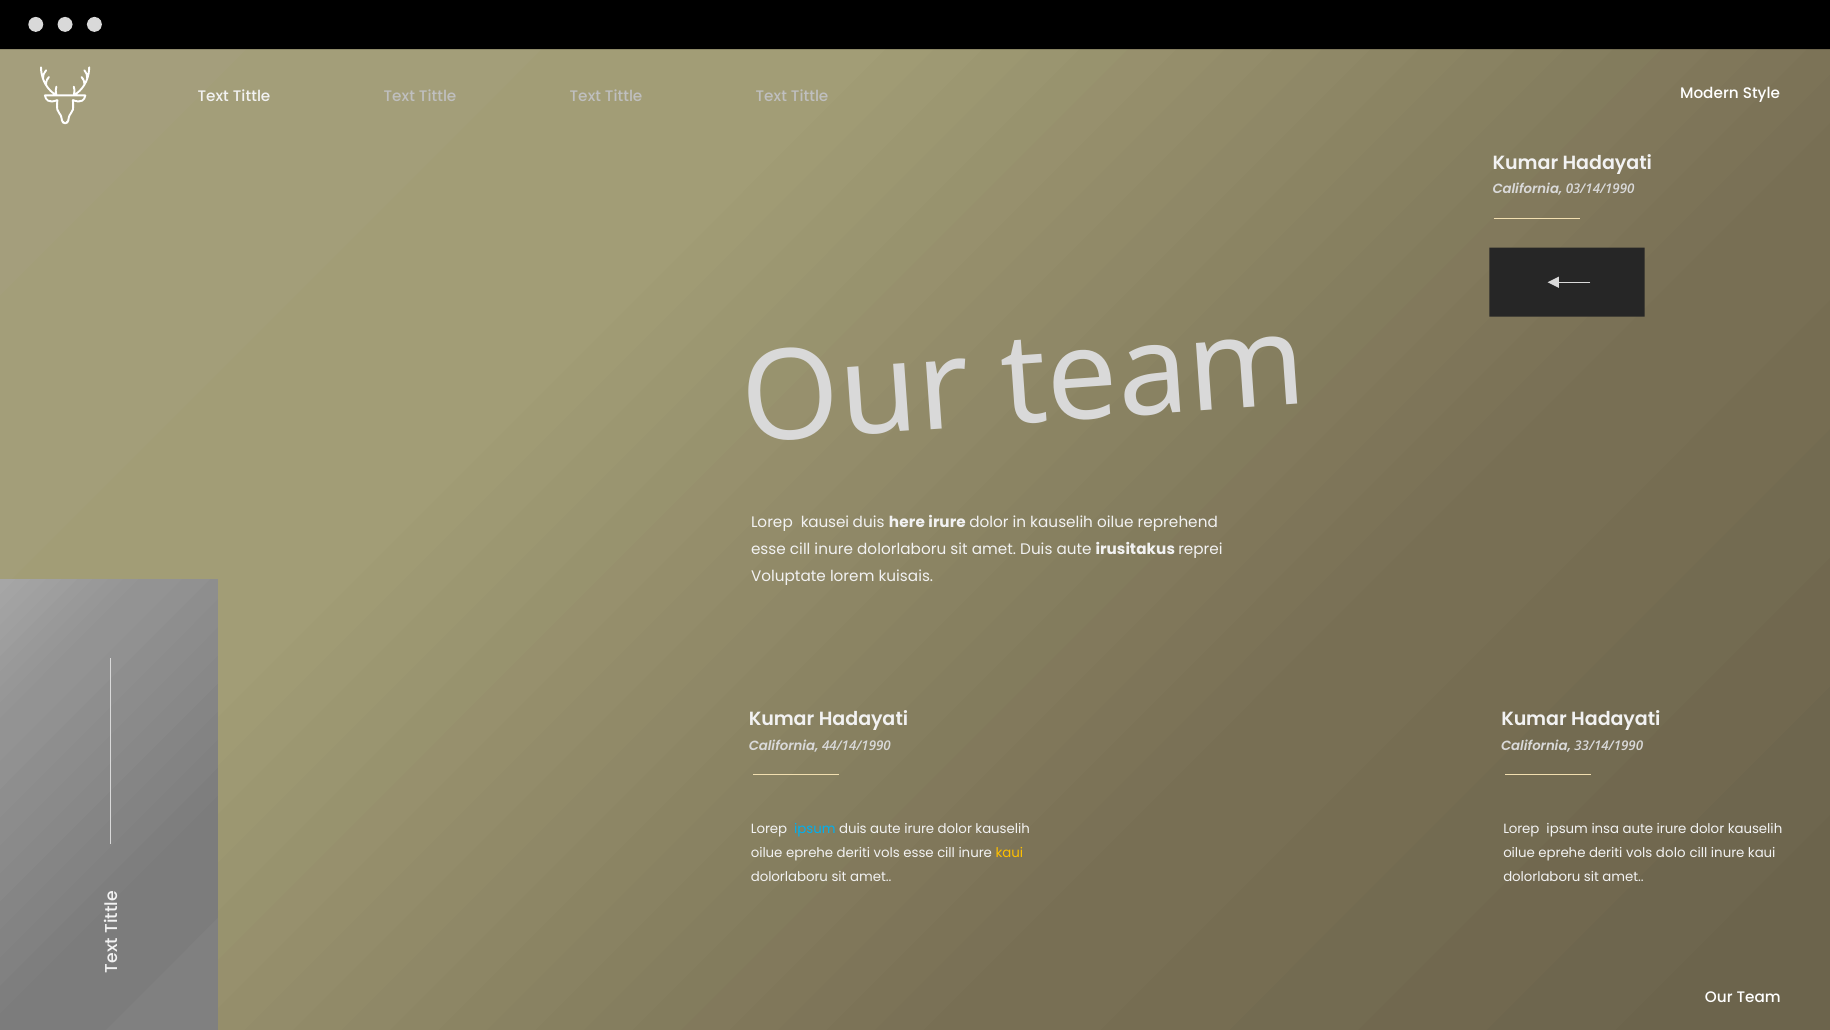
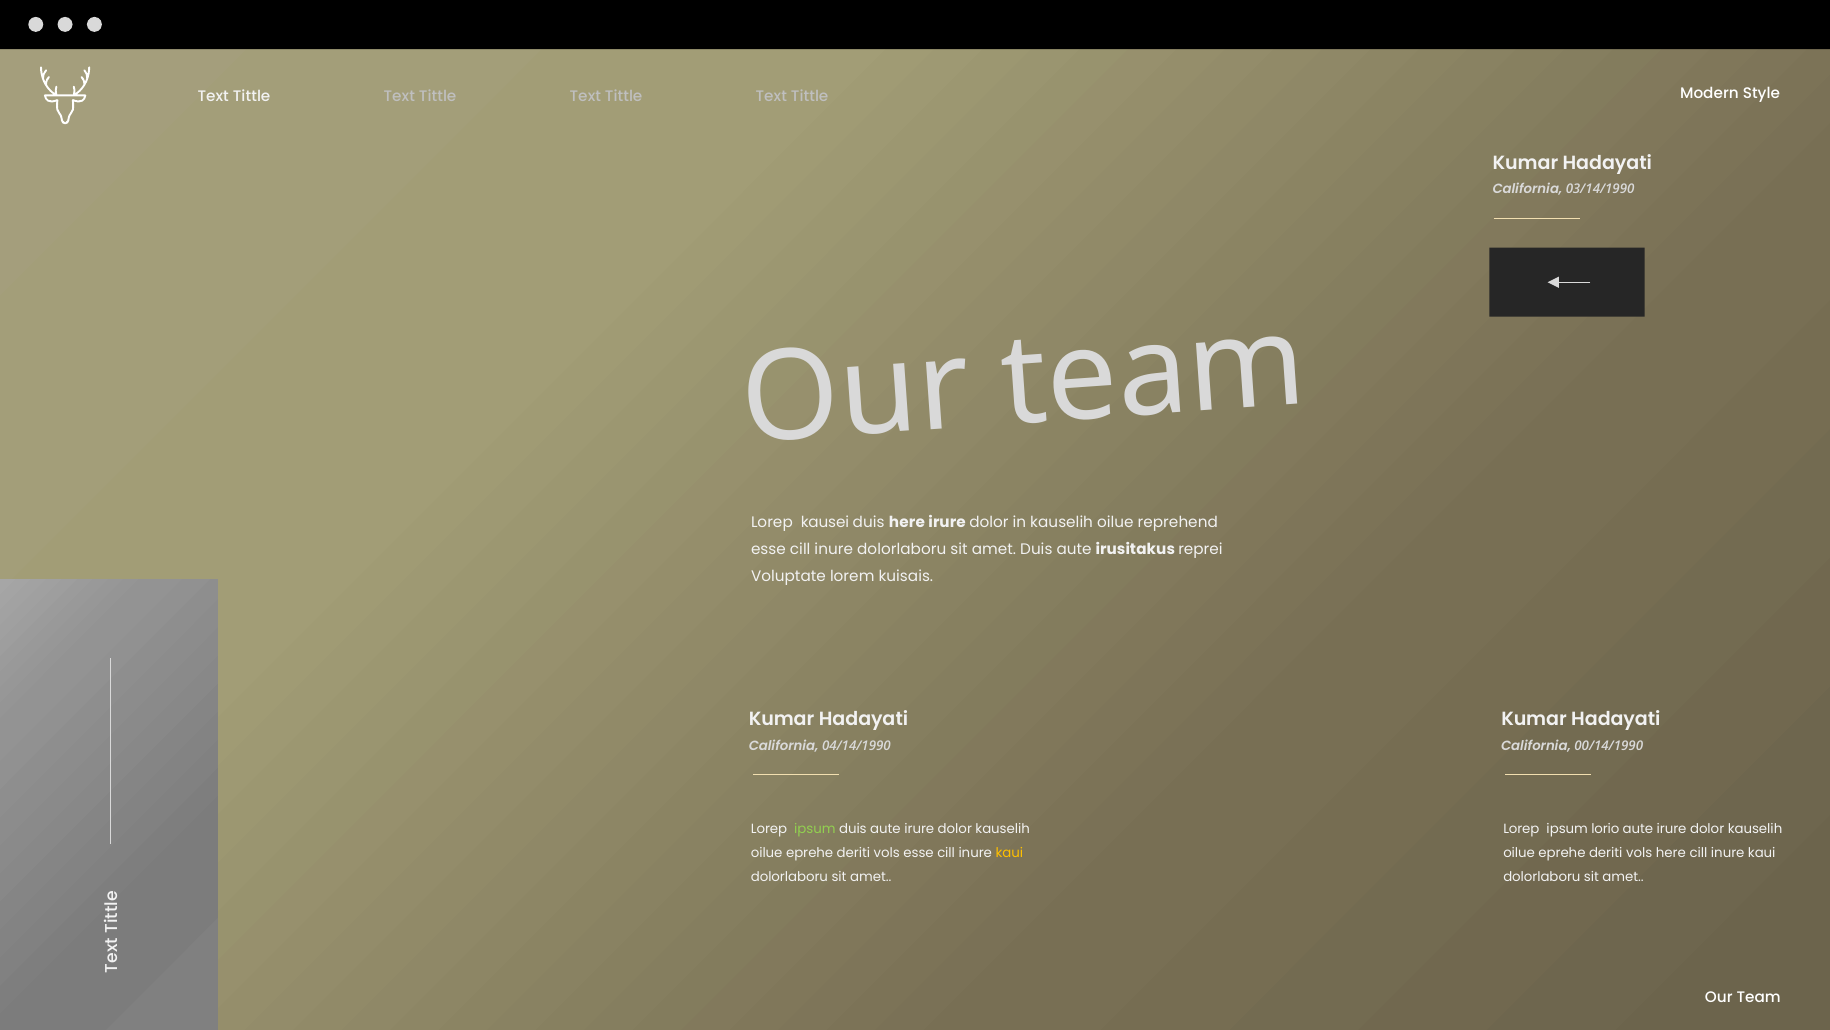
44/14/1990: 44/14/1990 -> 04/14/1990
33/14/1990: 33/14/1990 -> 00/14/1990
ipsum at (815, 828) colour: light blue -> light green
insa: insa -> lorio
vols dolo: dolo -> here
